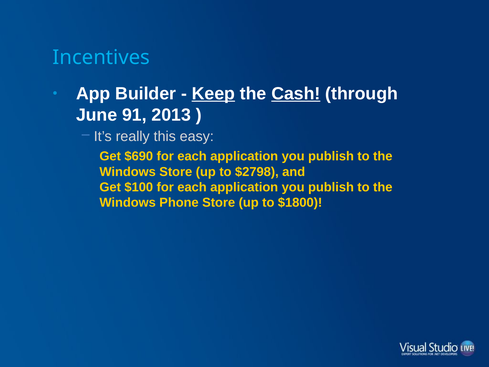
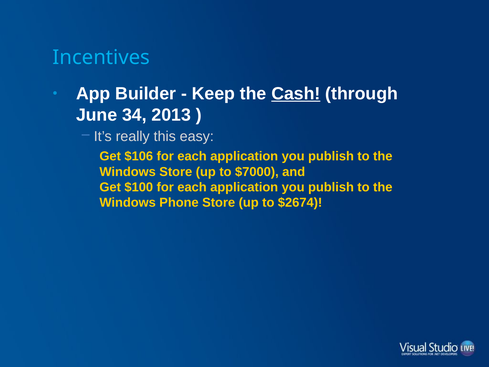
Keep underline: present -> none
91: 91 -> 34
$690: $690 -> $106
$2798: $2798 -> $7000
$1800: $1800 -> $2674
